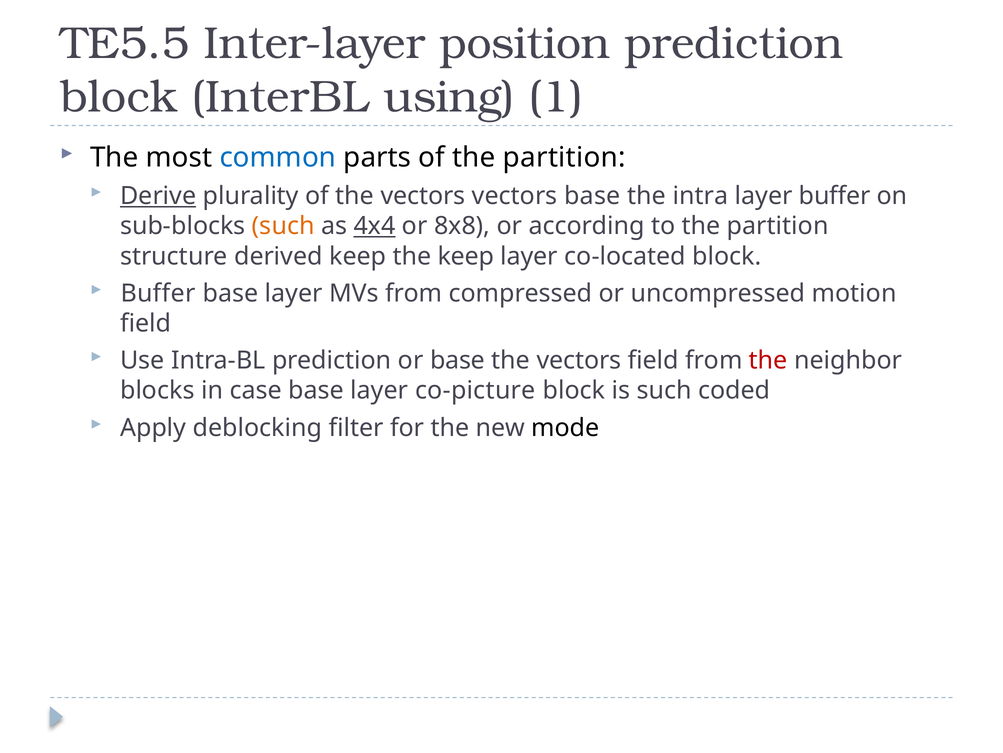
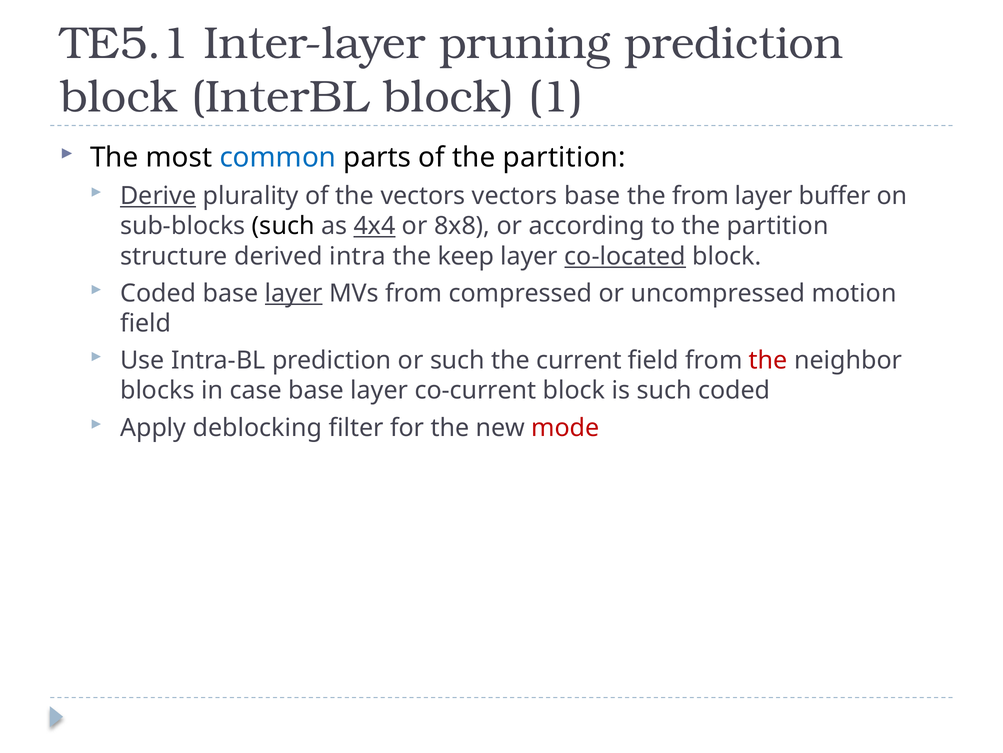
TE5.5: TE5.5 -> TE5.1
position: position -> pruning
InterBL using: using -> block
the intra: intra -> from
such at (283, 226) colour: orange -> black
derived keep: keep -> intra
co-located underline: none -> present
Buffer at (158, 293): Buffer -> Coded
layer at (294, 293) underline: none -> present
or base: base -> such
vectors at (579, 360): vectors -> current
co-picture: co-picture -> co-current
mode colour: black -> red
